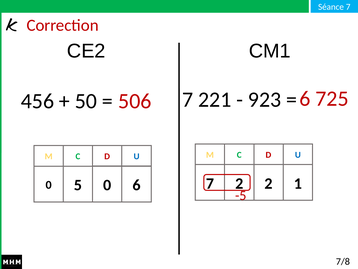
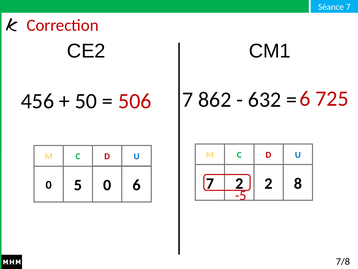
221: 221 -> 862
923: 923 -> 632
1: 1 -> 8
